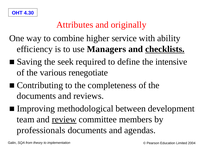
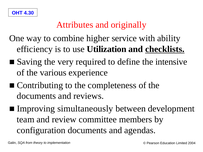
Managers: Managers -> Utilization
seek: seek -> very
renegotiate: renegotiate -> experience
methodological: methodological -> simultaneously
review underline: present -> none
professionals: professionals -> configuration
